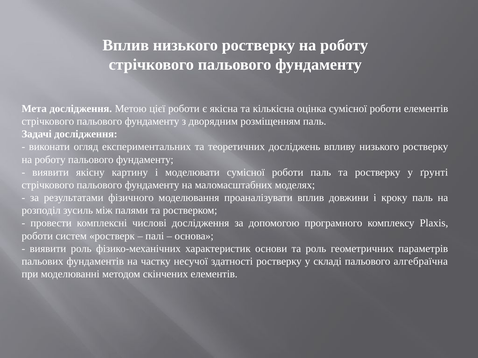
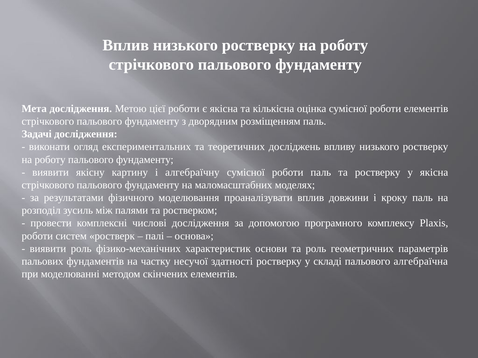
моделювати: моделювати -> алгебраїчну
у ґрунті: ґрунті -> якісна
